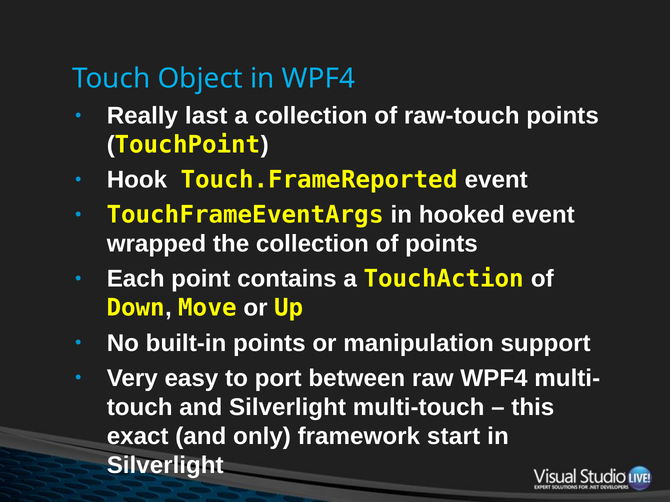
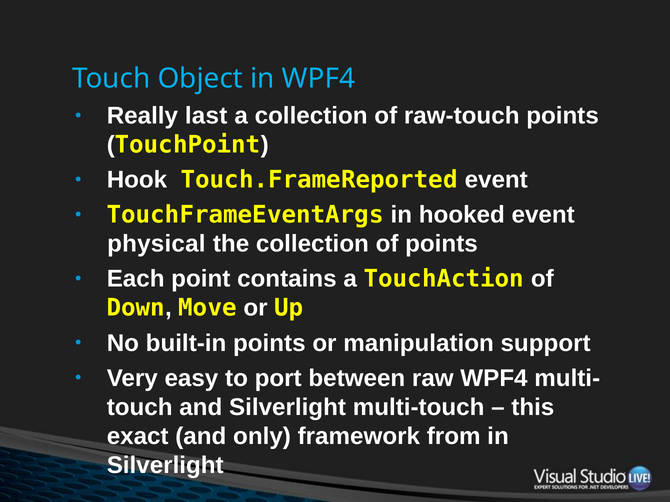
wrapped: wrapped -> physical
start: start -> from
